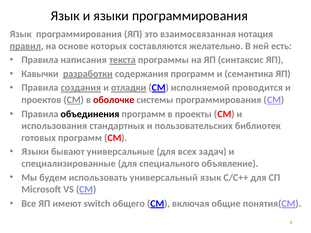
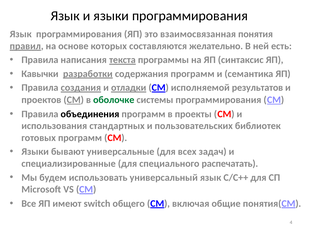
нотация: нотация -> понятия
проводится: проводится -> результатов
оболочке colour: red -> green
объявление: объявление -> распечатать
